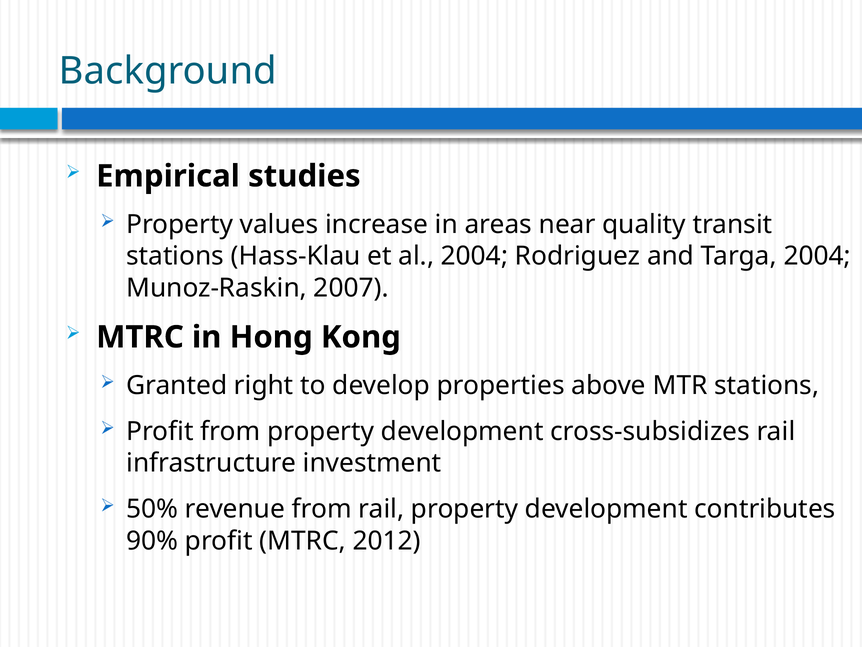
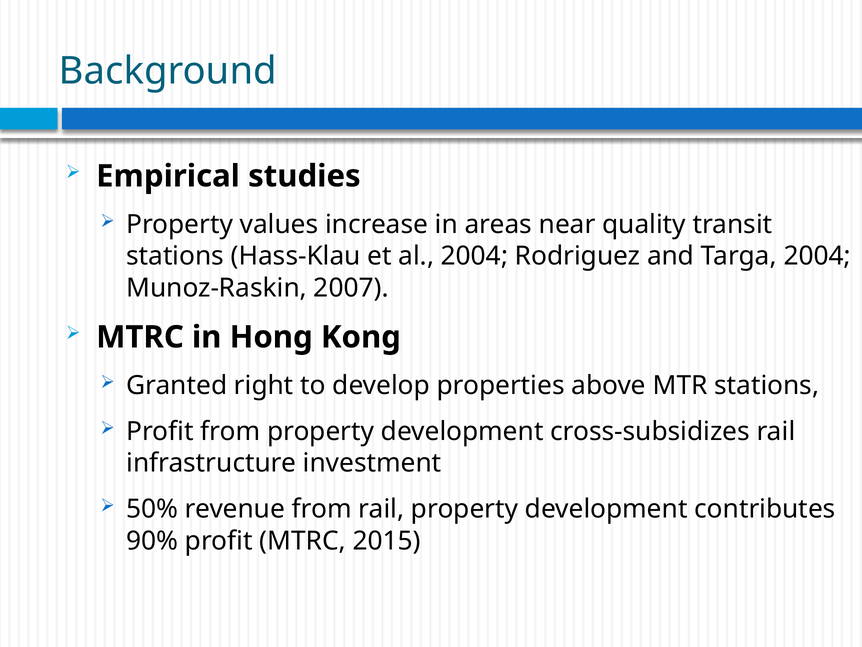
2012: 2012 -> 2015
